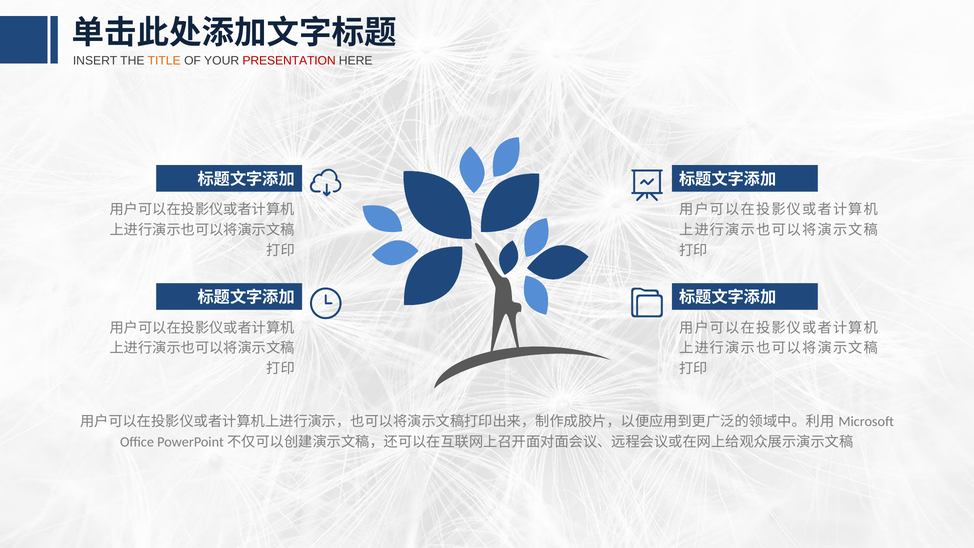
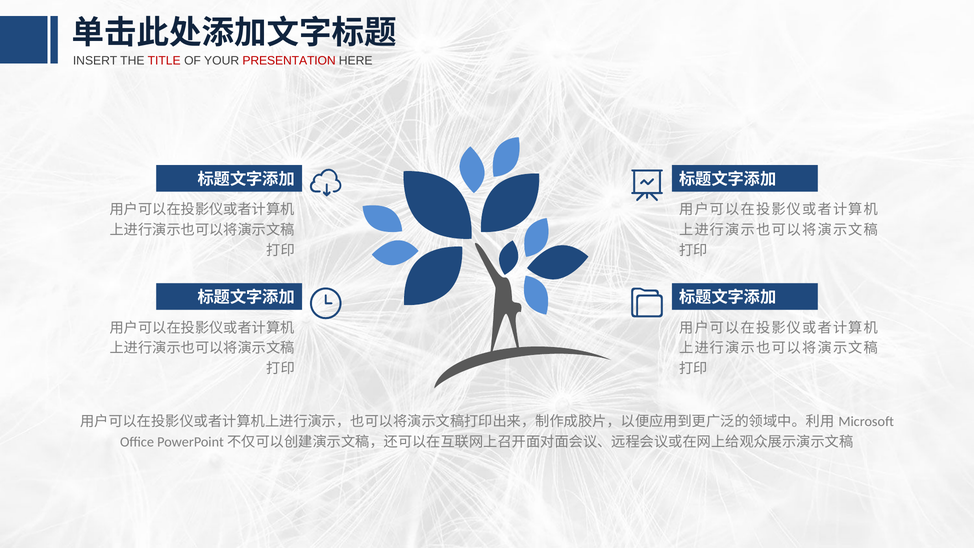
TITLE colour: orange -> red
